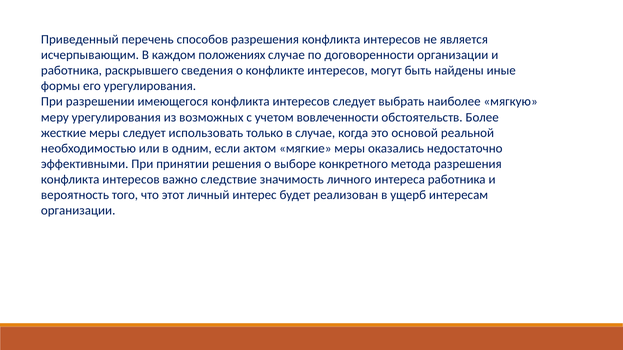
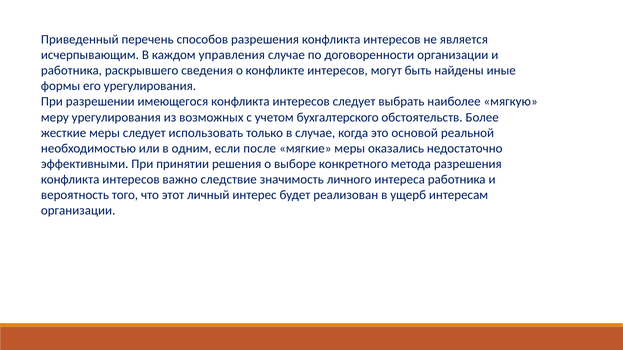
положениях: положениях -> управления
вовлеченности: вовлеченности -> бухгалтерского
актом: актом -> после
